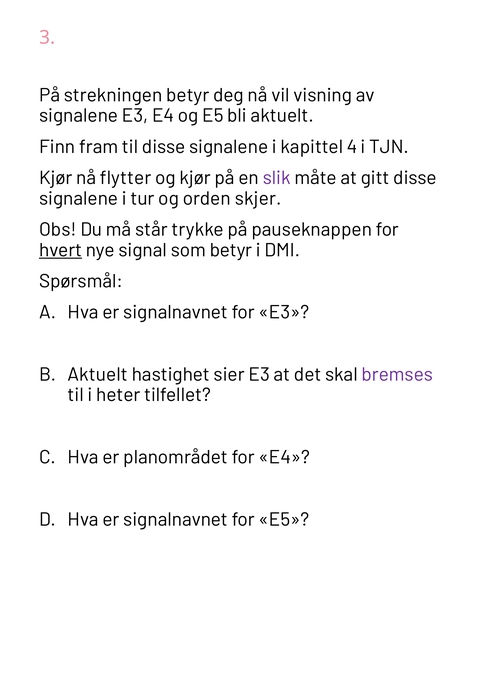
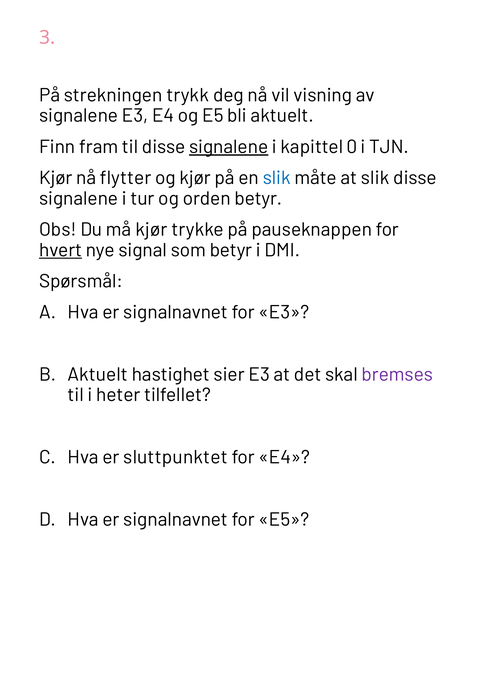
strekningen betyr: betyr -> trykk
signalene at (229, 147) underline: none -> present
4: 4 -> 0
slik at (277, 178) colour: purple -> blue
at gitt: gitt -> slik
orden skjer: skjer -> betyr
må står: står -> kjør
planområdet: planområdet -> sluttpunktet
